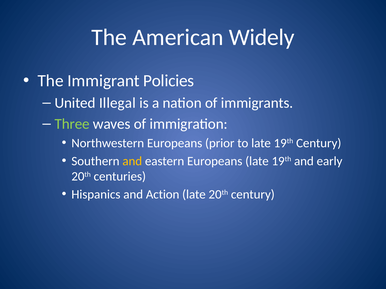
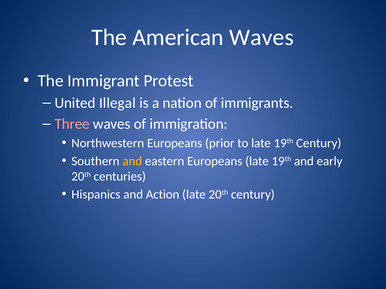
American Widely: Widely -> Waves
Policies: Policies -> Protest
Three colour: light green -> pink
